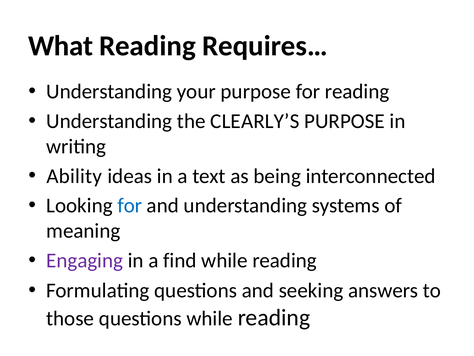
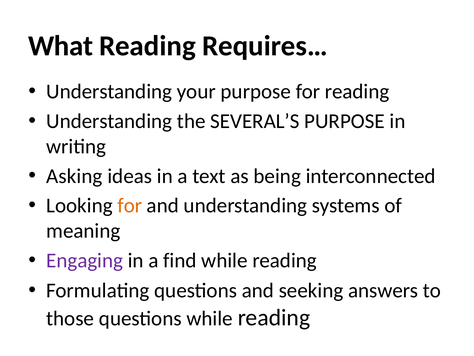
CLEARLY’S: CLEARLY’S -> SEVERAL’S
Ability: Ability -> Asking
for at (130, 205) colour: blue -> orange
